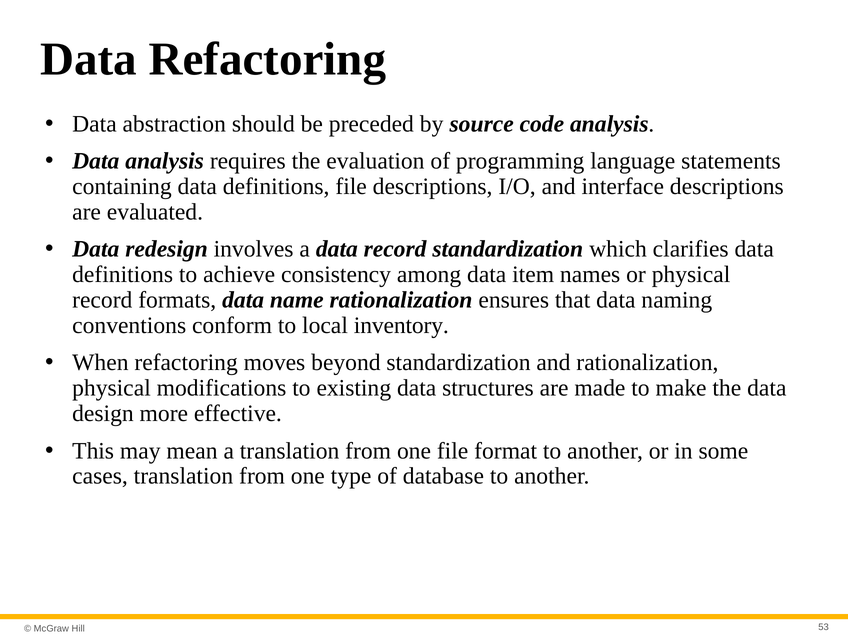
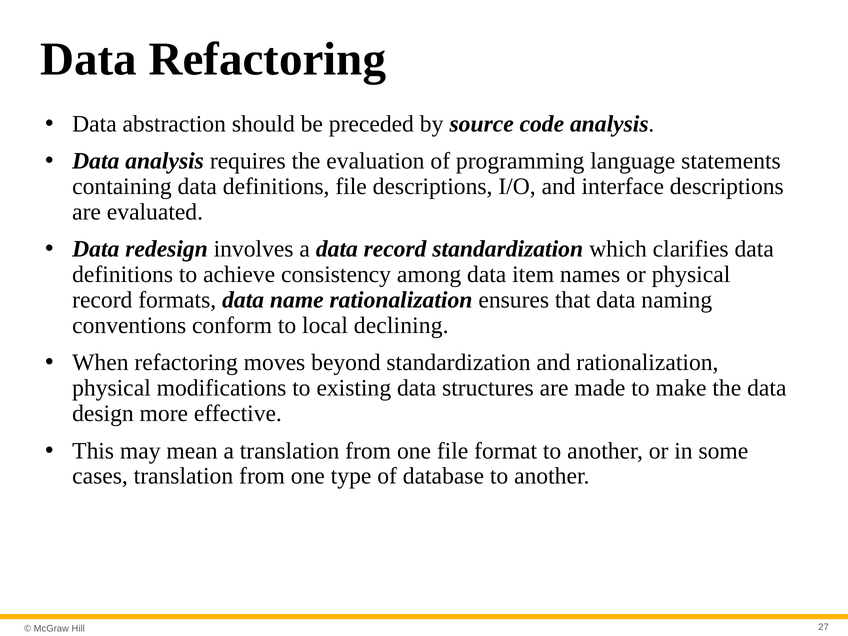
inventory: inventory -> declining
53: 53 -> 27
